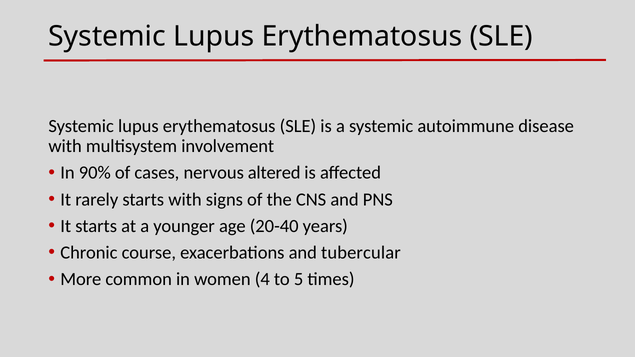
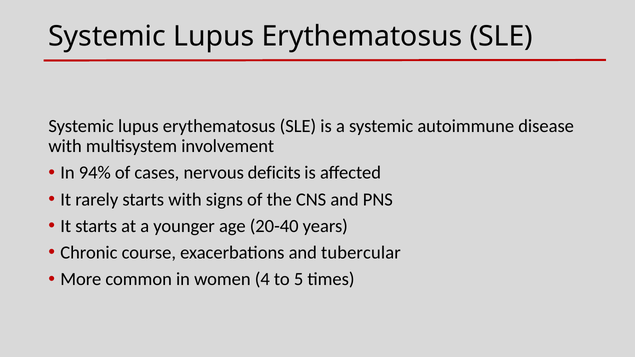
90%: 90% -> 94%
altered: altered -> deficits
